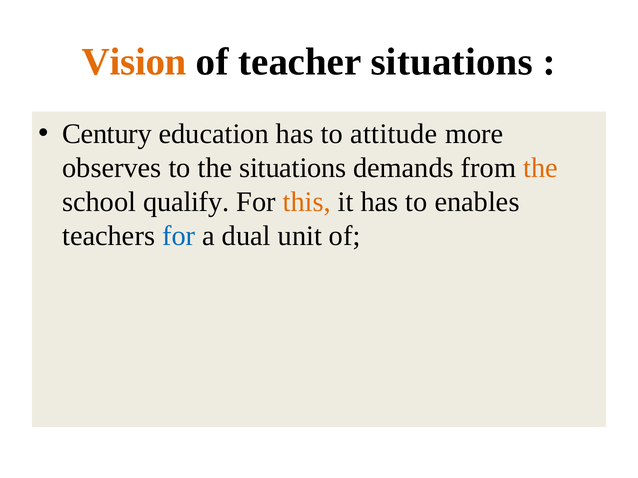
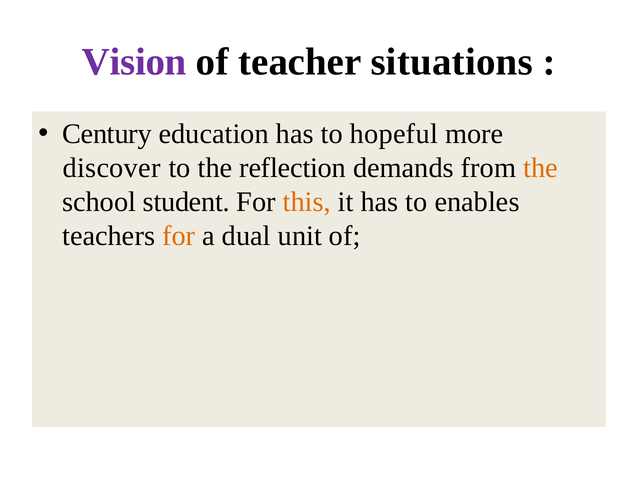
Vision colour: orange -> purple
attitude: attitude -> hopeful
observes: observes -> discover
the situations: situations -> reflection
qualify: qualify -> student
for at (179, 236) colour: blue -> orange
